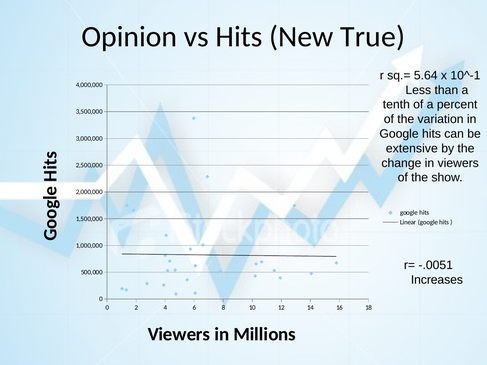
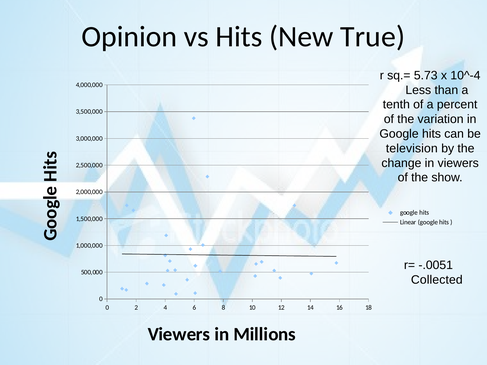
5.64: 5.64 -> 5.73
10^-1: 10^-1 -> 10^-4
extensive: extensive -> television
Increases: Increases -> Collected
